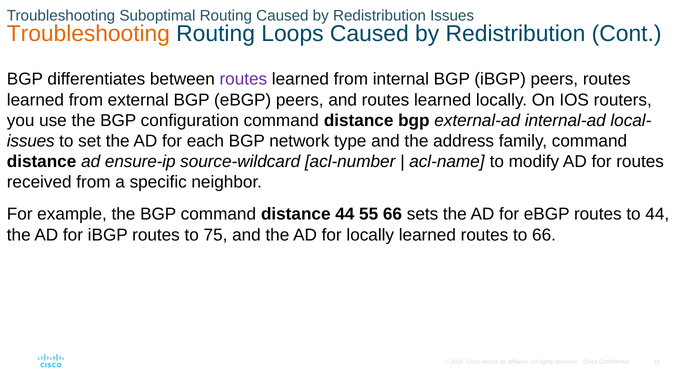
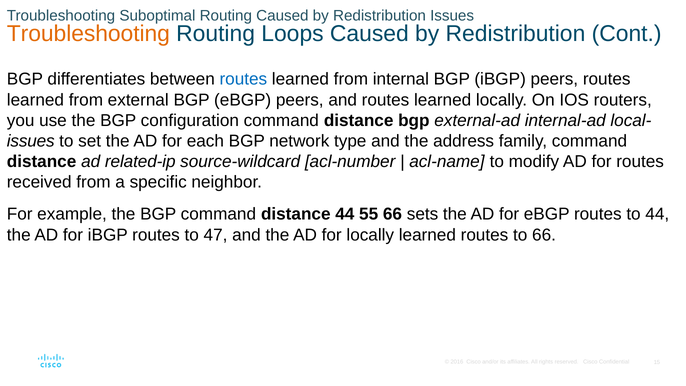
routes at (243, 79) colour: purple -> blue
ensure-ip: ensure-ip -> related-ip
75: 75 -> 47
